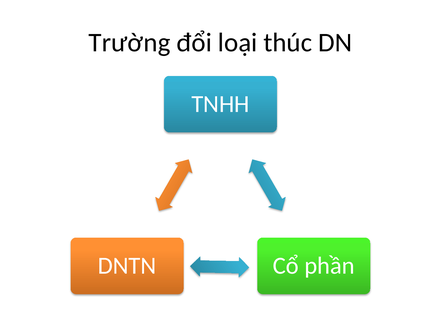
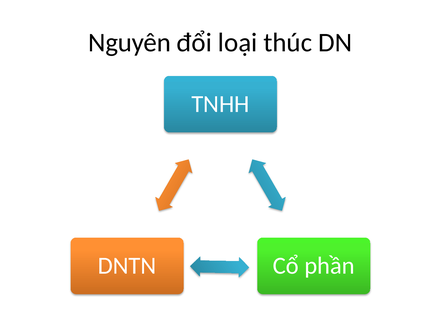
Trường: Trường -> Nguyên
